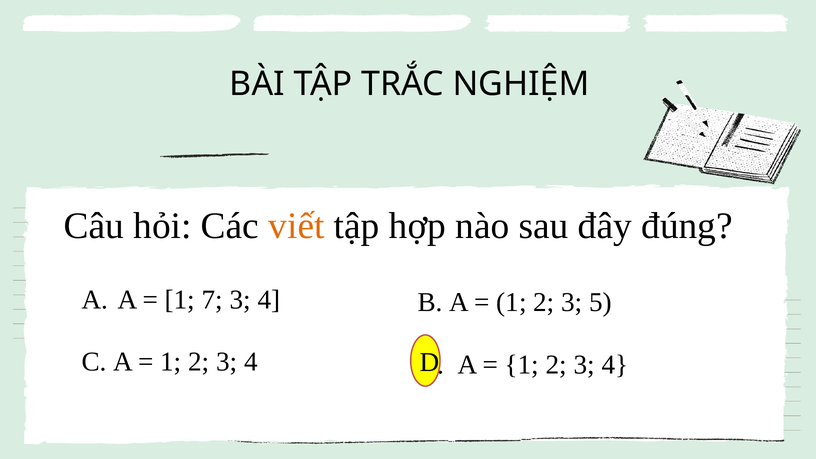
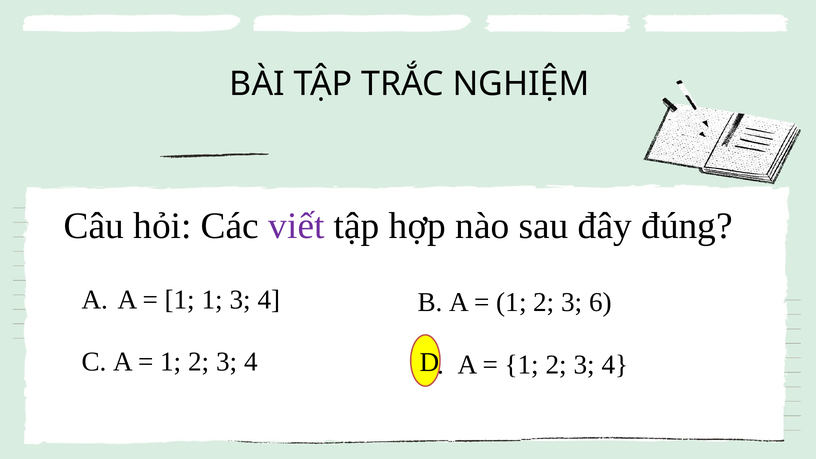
viết colour: orange -> purple
1 7: 7 -> 1
5: 5 -> 6
